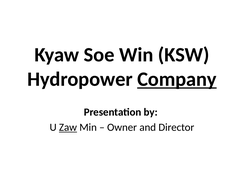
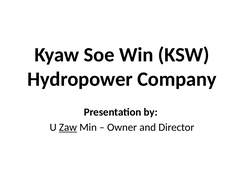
Company underline: present -> none
